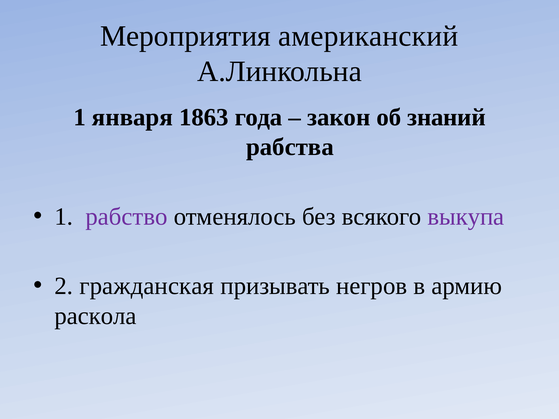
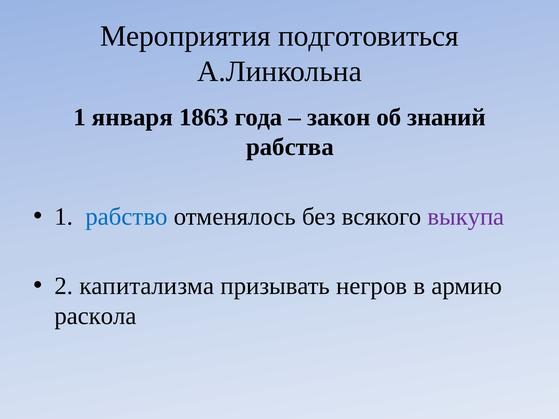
американский: американский -> подготовиться
рабство colour: purple -> blue
гражданская: гражданская -> капитализма
